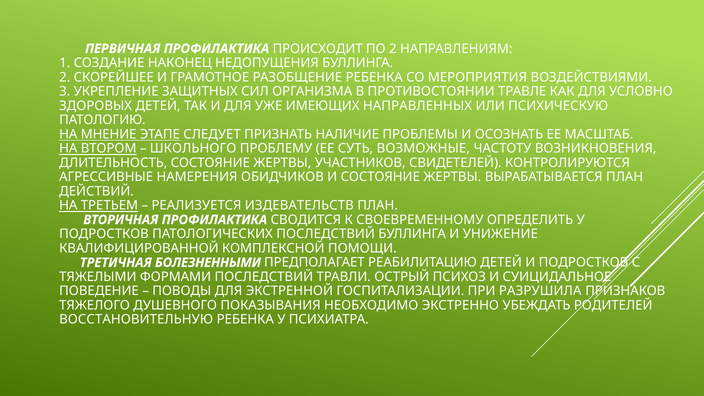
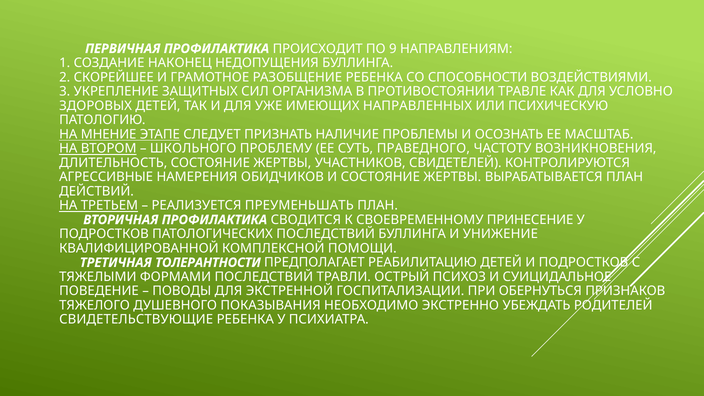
ПО 2: 2 -> 9
МЕРОПРИЯТИЯ: МЕРОПРИЯТИЯ -> СПОСОБНОСТИ
ВОЗМОЖНЫЕ: ВОЗМОЖНЫЕ -> ПРАВЕДНОГО
ИЗДЕВАТЕЛЬСТВ: ИЗДЕВАТЕЛЬСТВ -> ПРЕУМЕНЬШАТЬ
ОПРЕДЕЛИТЬ: ОПРЕДЕЛИТЬ -> ПРИНЕСЕНИЕ
БОЛЕЗНЕННЫМИ: БОЛЕЗНЕННЫМИ -> ТОЛЕРАНТНОСТИ
РАЗРУШИЛА: РАЗРУШИЛА -> ОБЕРНУТЬСЯ
ВОССТАНОВИТЕЛЬНУЮ: ВОССТАНОВИТЕЛЬНУЮ -> СВИДЕТЕЛЬСТВУЮЩИЕ
